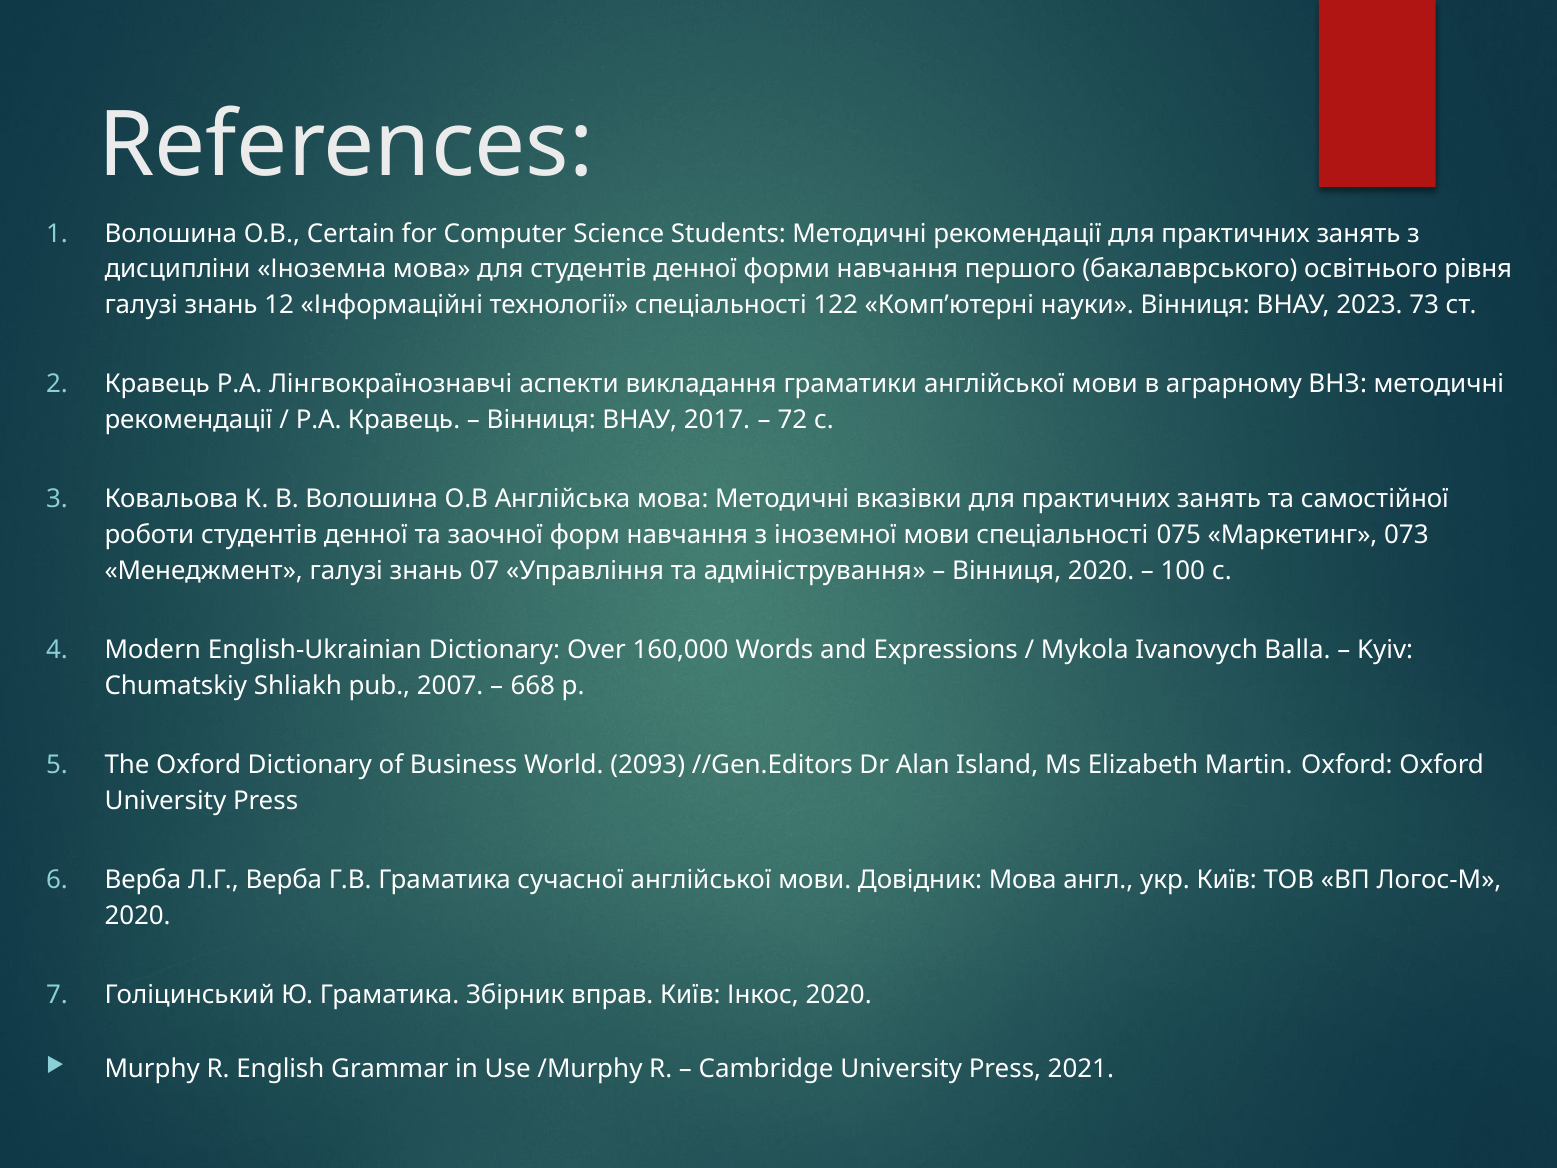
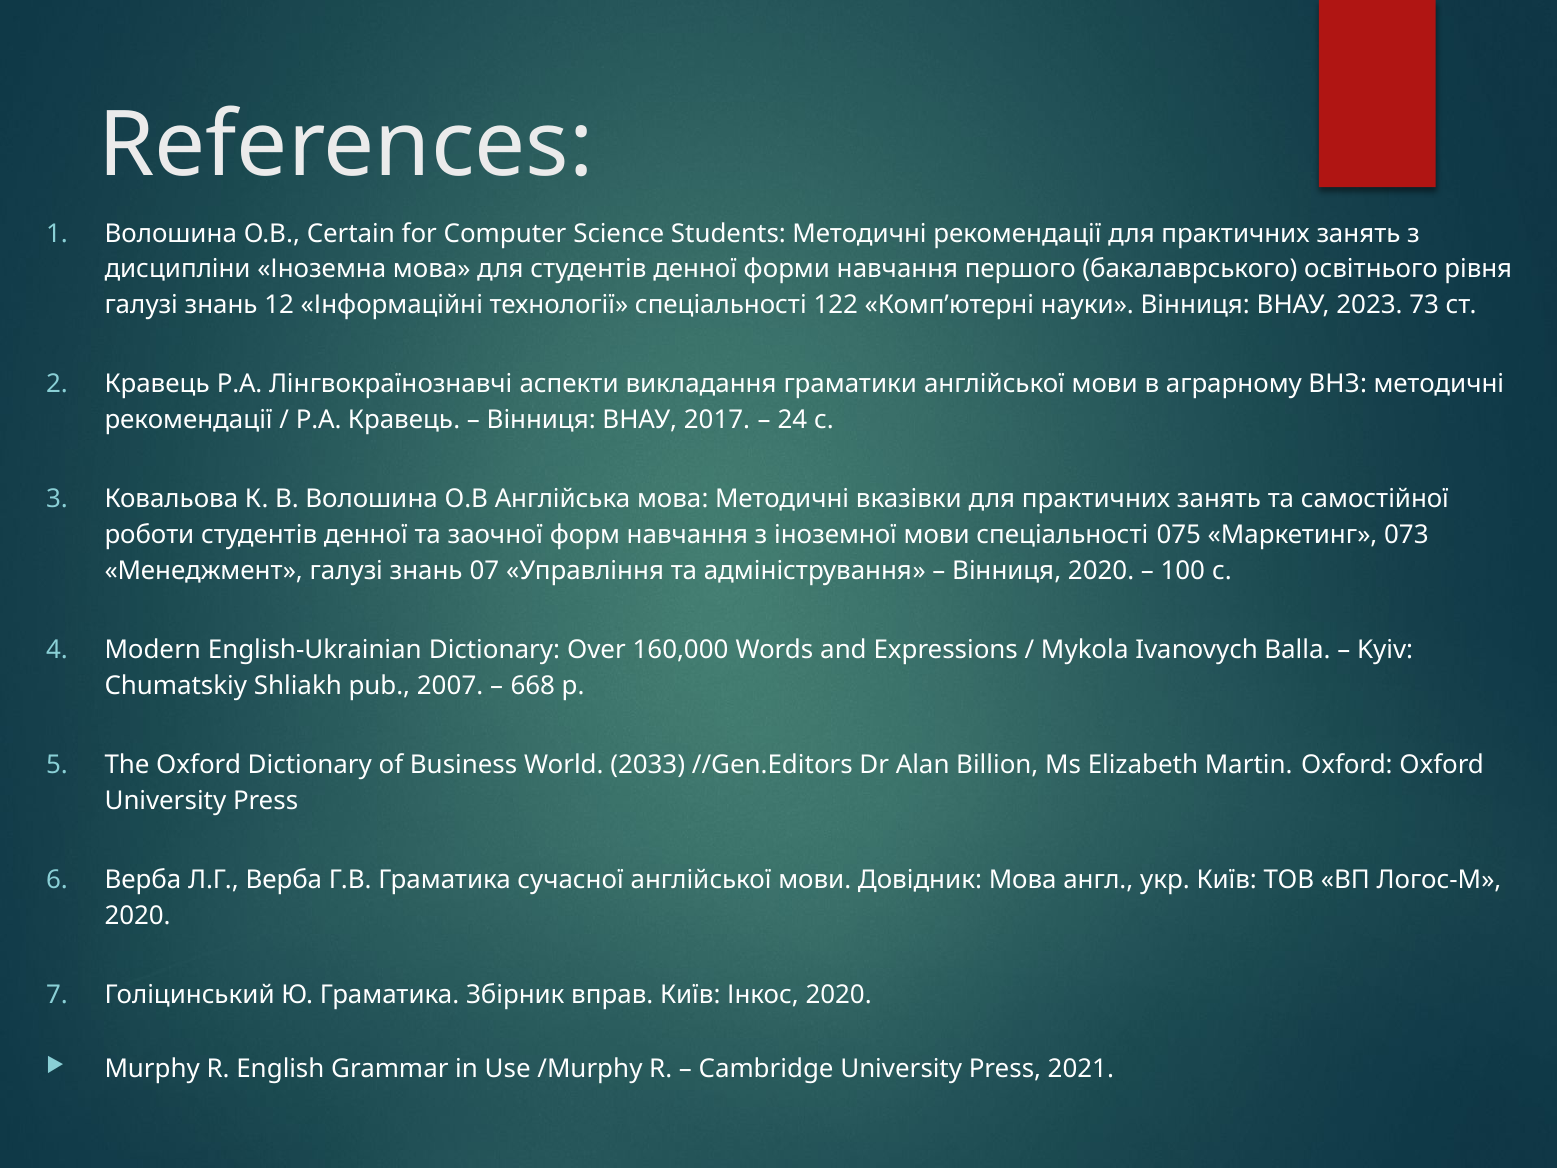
72: 72 -> 24
2093: 2093 -> 2033
Island: Island -> Billion
